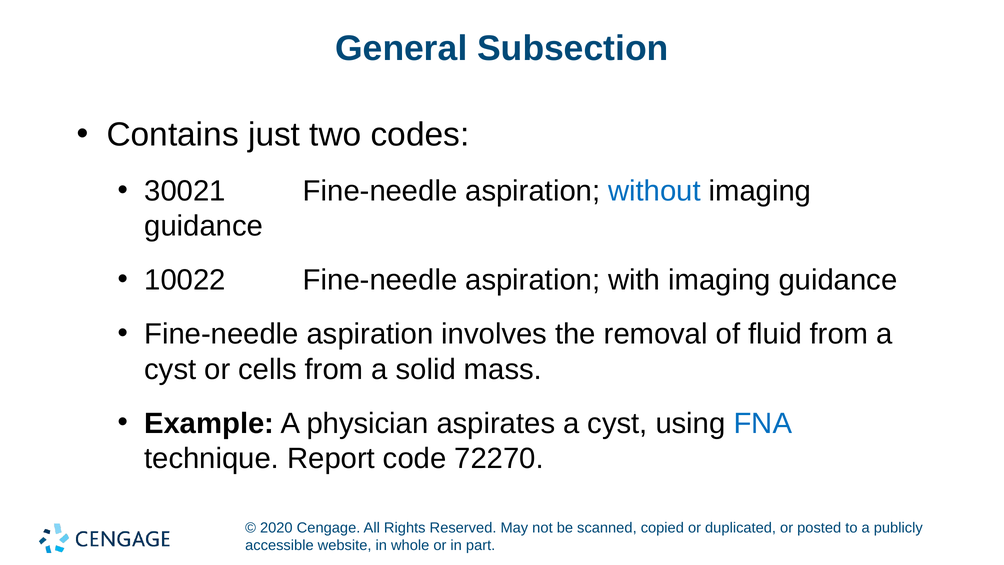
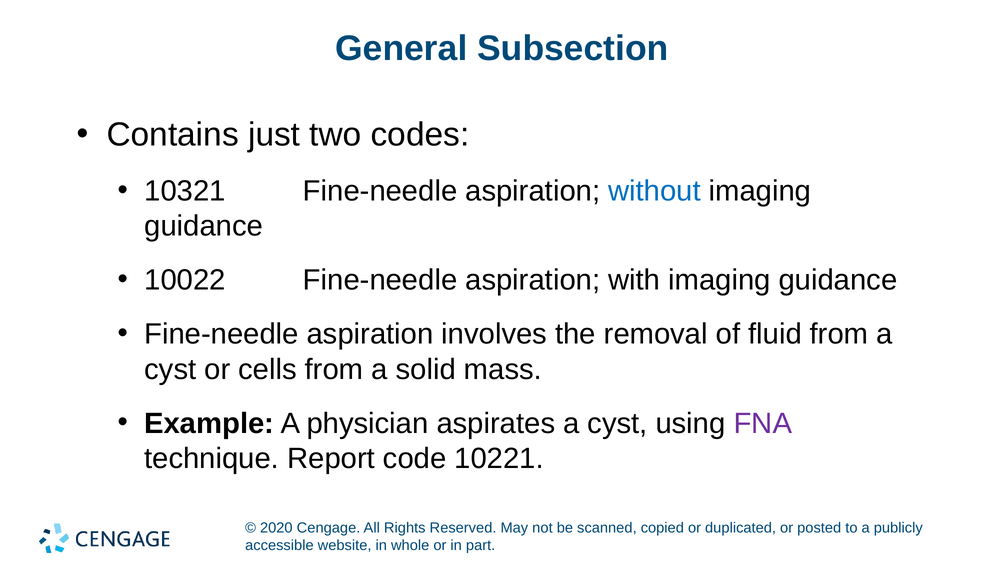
30021: 30021 -> 10321
FNA colour: blue -> purple
72270: 72270 -> 10221
